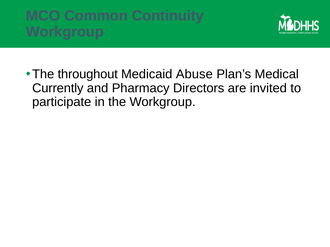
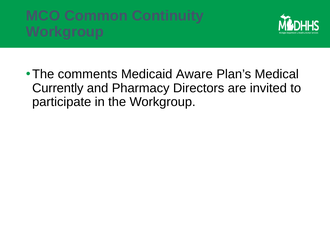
throughout: throughout -> comments
Abuse: Abuse -> Aware
